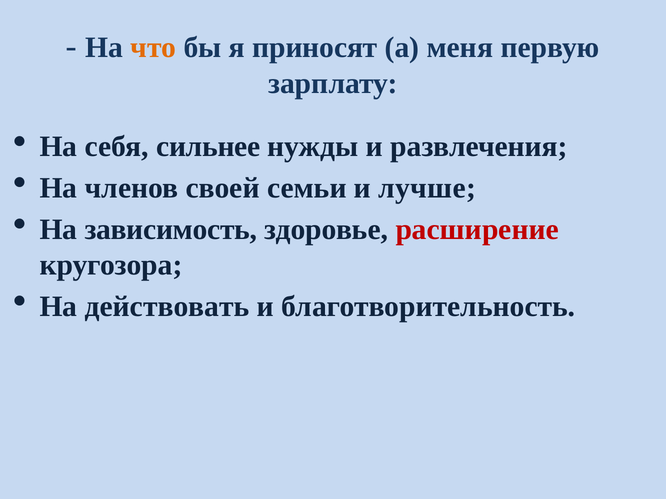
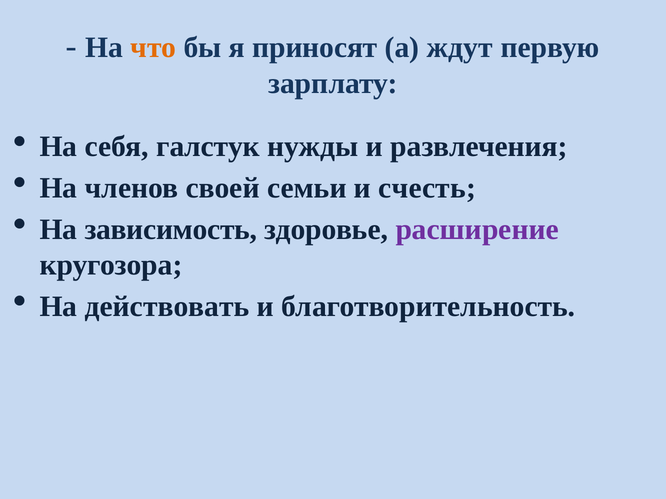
меня: меня -> ждут
сильнее: сильнее -> галстук
лучше: лучше -> счесть
расширение colour: red -> purple
